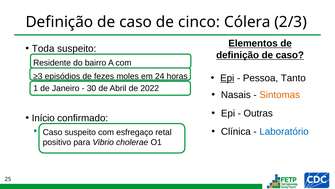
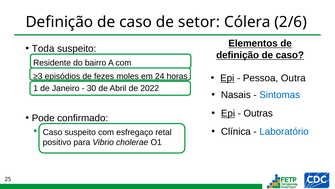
cinco: cinco -> setor
2/3: 2/3 -> 2/6
Tanto: Tanto -> Outra
Sintomas colour: orange -> blue
Epi at (228, 113) underline: none -> present
Início: Início -> Pode
